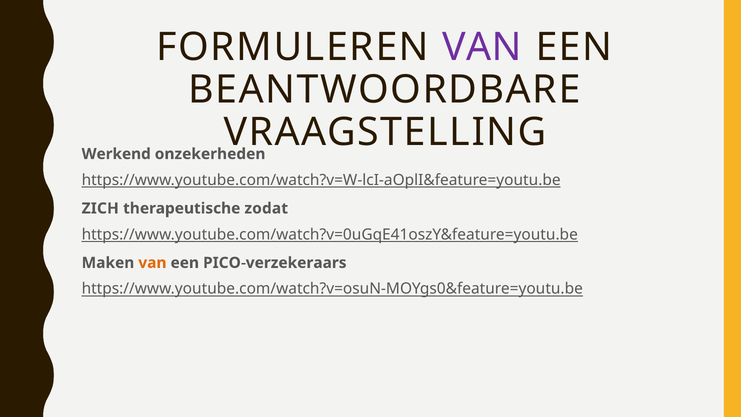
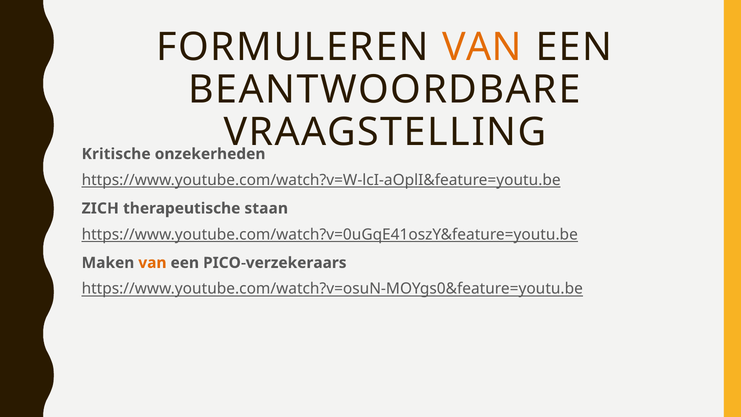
VAN at (482, 47) colour: purple -> orange
Werkend: Werkend -> Kritische
zodat: zodat -> staan
